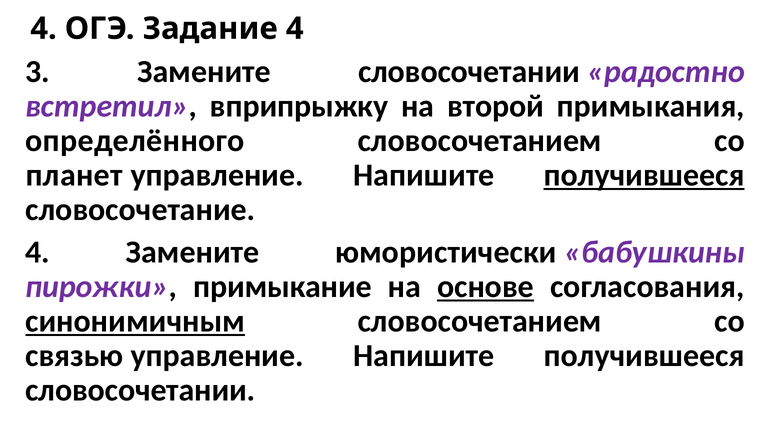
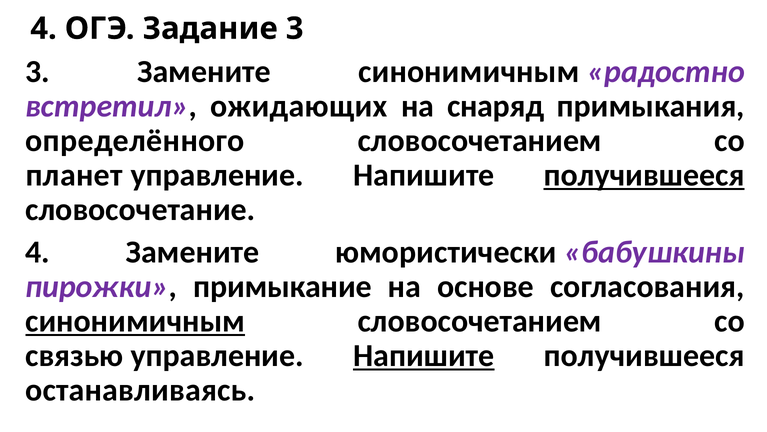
Задание 4: 4 -> 3
Замените словосочетании: словосочетании -> синонимичным
вприпрыжку: вприпрыжку -> ожидающих
второй: второй -> снаряд
основе underline: present -> none
Напишите at (424, 355) underline: none -> present
словосочетании at (140, 390): словосочетании -> останавливаясь
